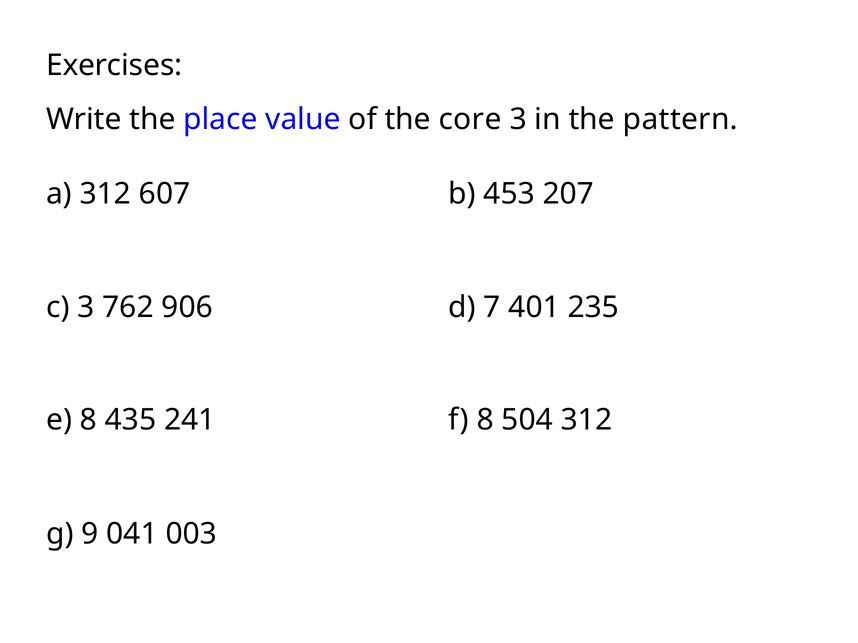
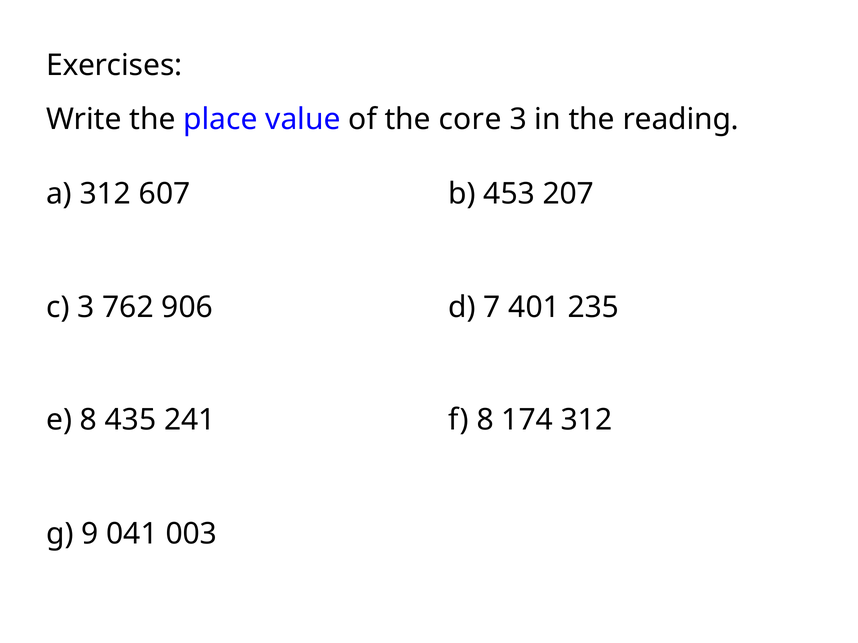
pattern: pattern -> reading
504: 504 -> 174
